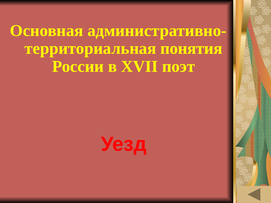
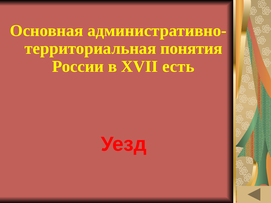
поэт: поэт -> есть
